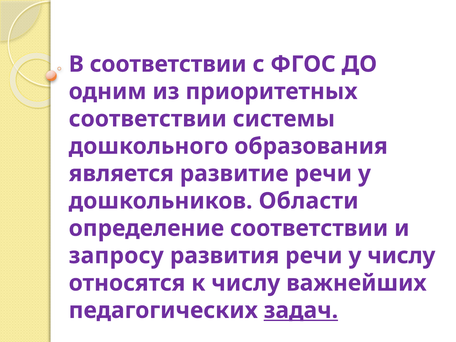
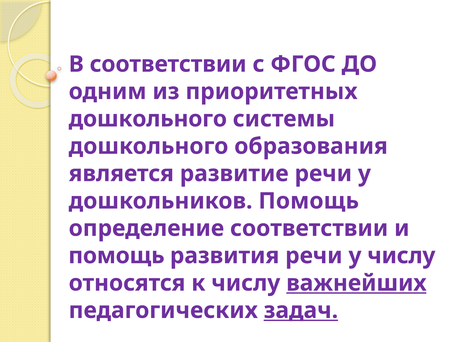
соответствии at (148, 119): соответствии -> дошкольного
дошкольников Области: Области -> Помощь
запросу at (116, 256): запросу -> помощь
важнейших underline: none -> present
